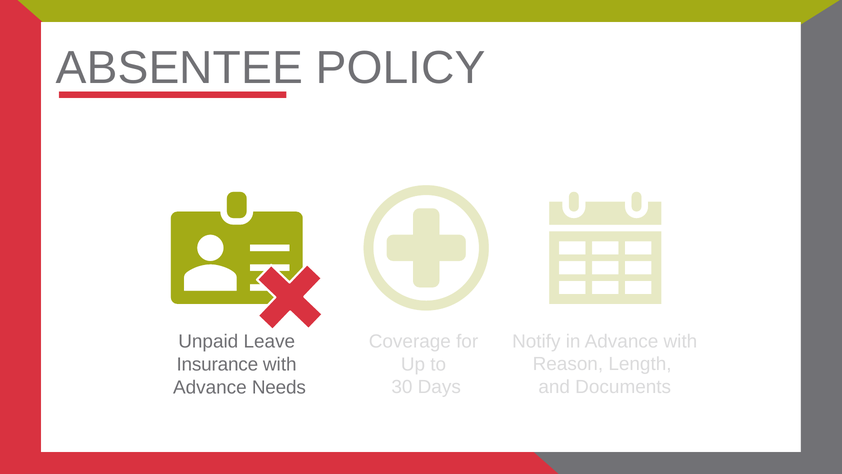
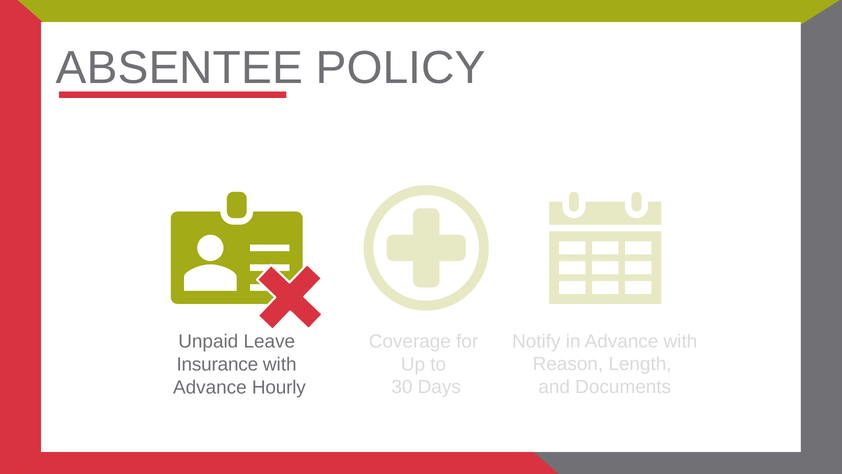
Needs: Needs -> Hourly
